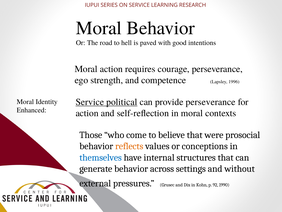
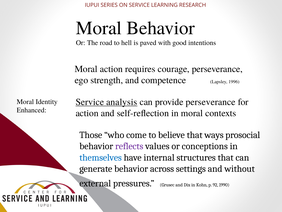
political: political -> analysis
were: were -> ways
reflects colour: orange -> purple
